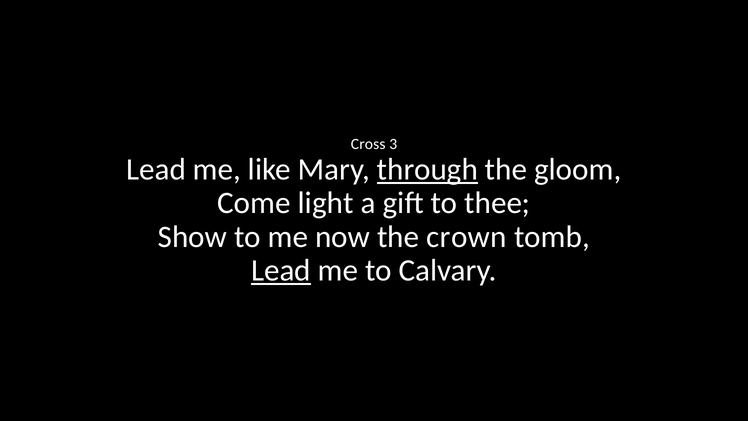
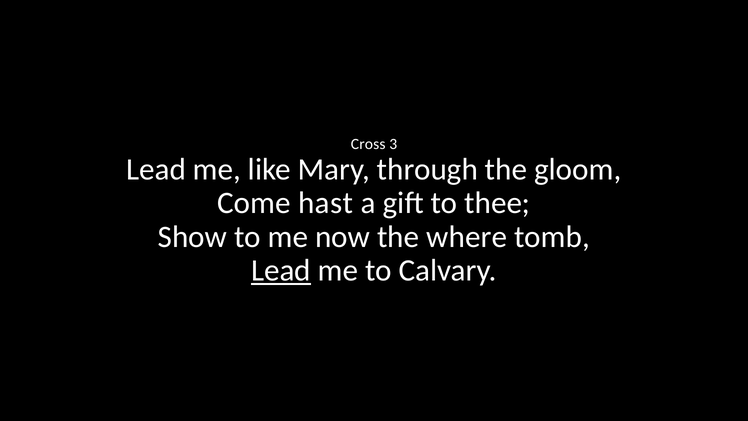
through underline: present -> none
light: light -> hast
crown: crown -> where
